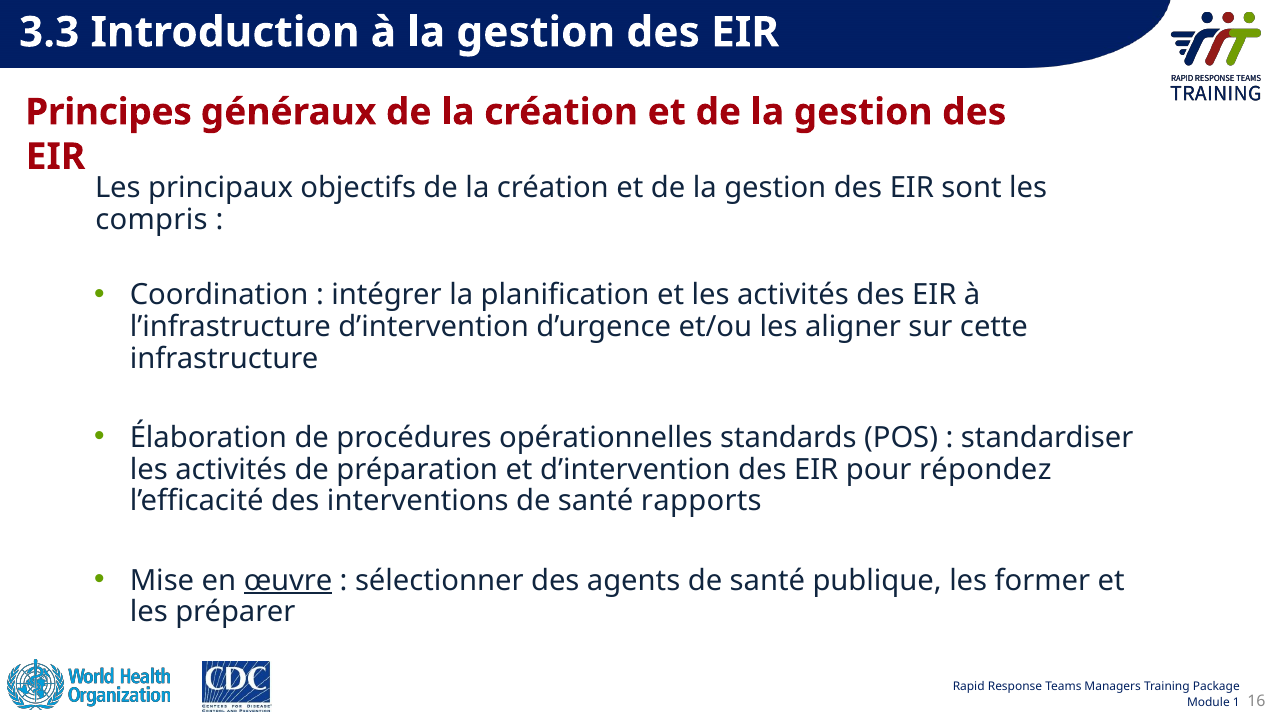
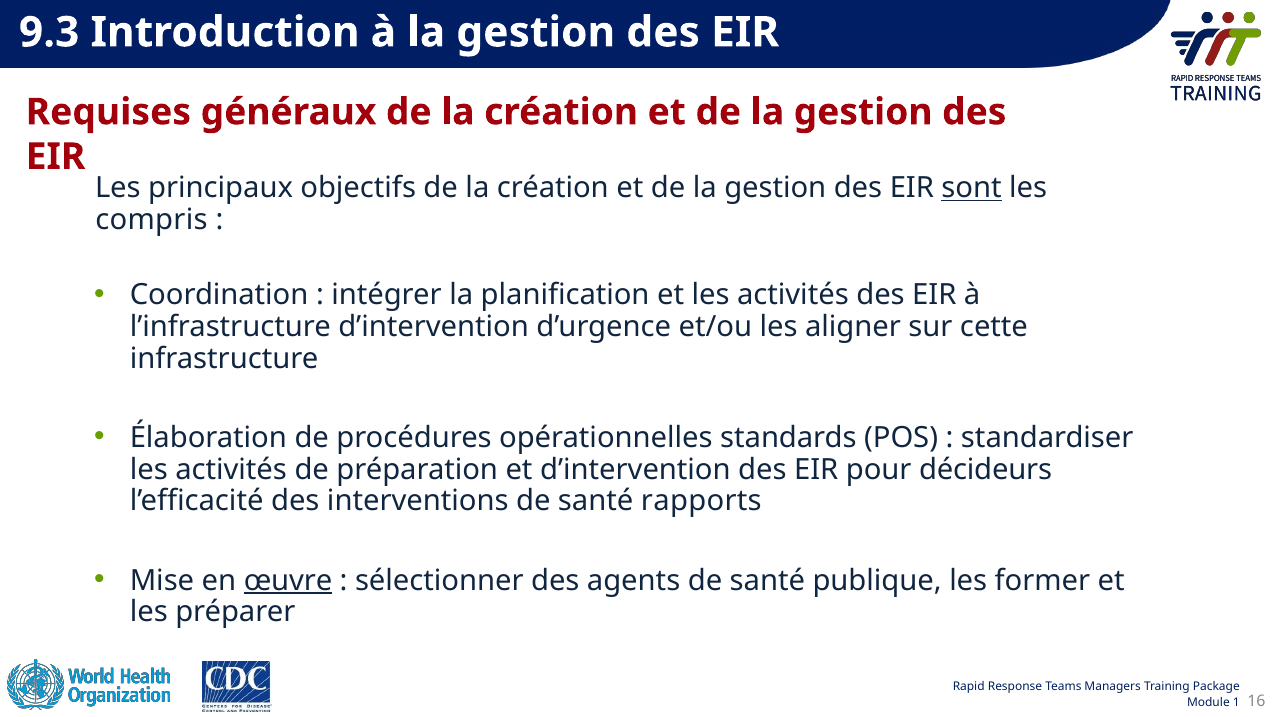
3.3: 3.3 -> 9.3
Principes: Principes -> Requises
sont underline: none -> present
répondez: répondez -> décideurs
